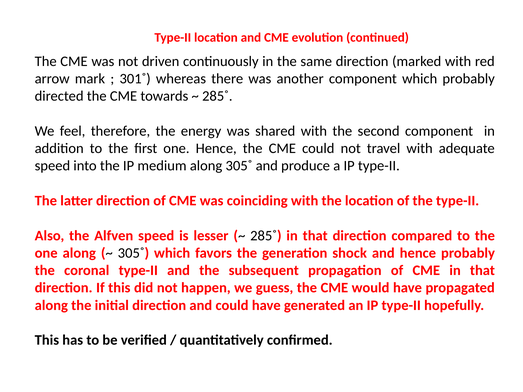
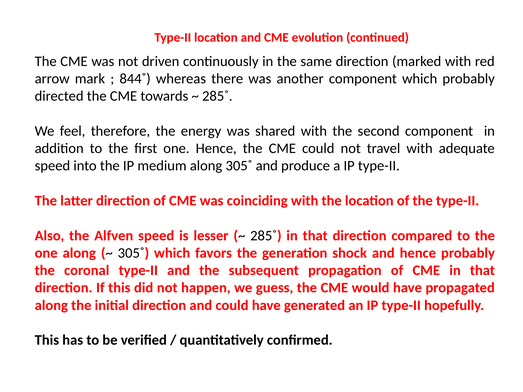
301˚: 301˚ -> 844˚
